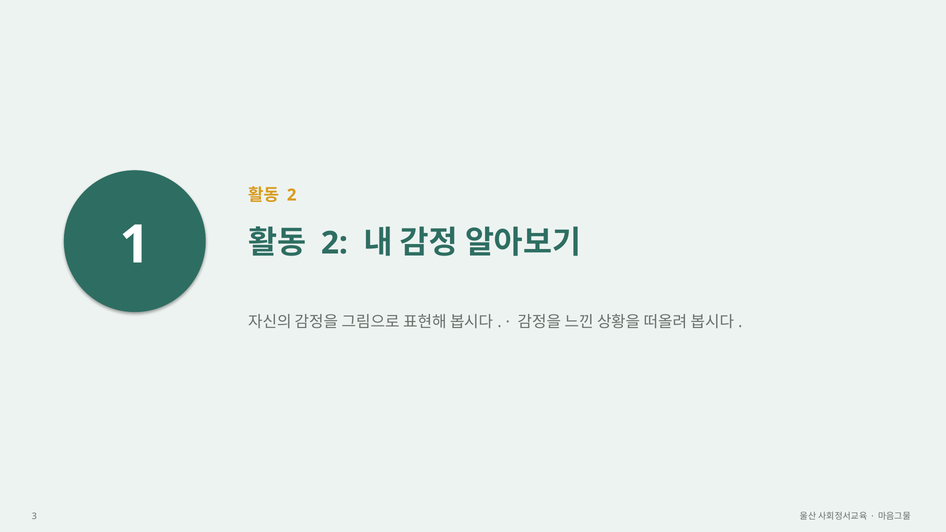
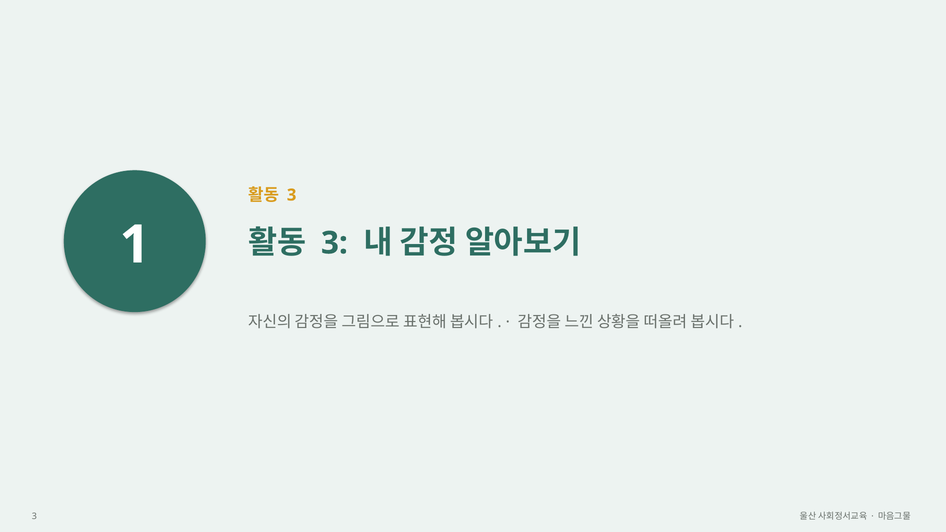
2 at (292, 195): 2 -> 3
2 at (334, 243): 2 -> 3
